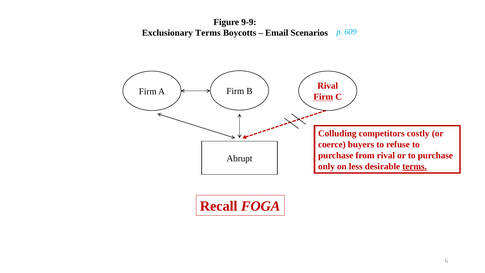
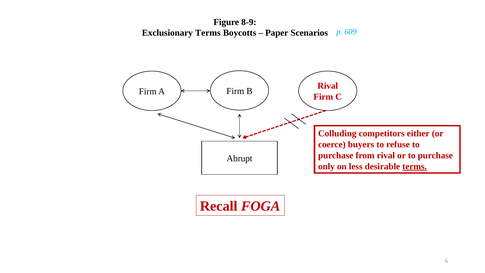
9-9: 9-9 -> 8-9
Email: Email -> Paper
Firm at (323, 97) underline: present -> none
costly: costly -> either
